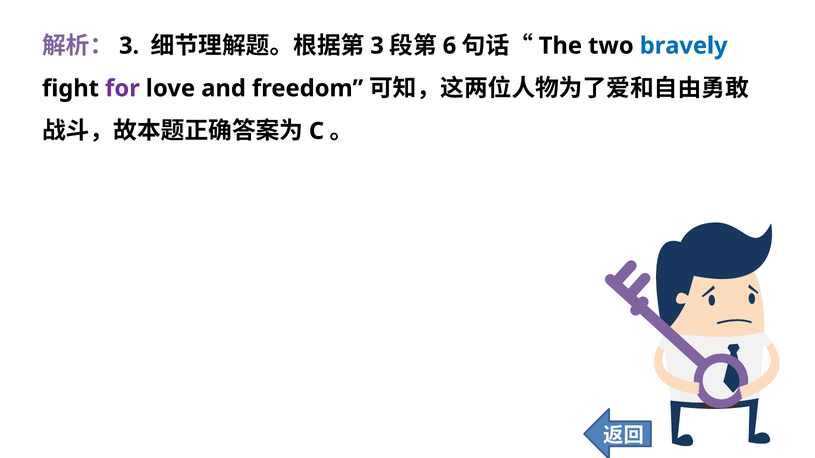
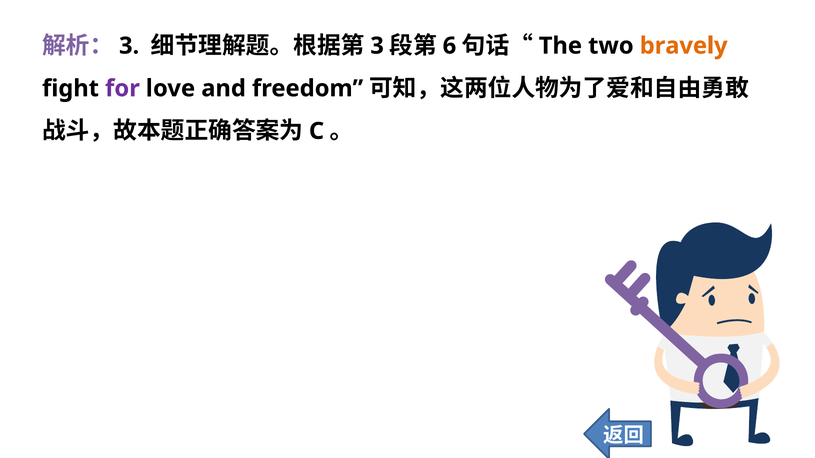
bravely colour: blue -> orange
